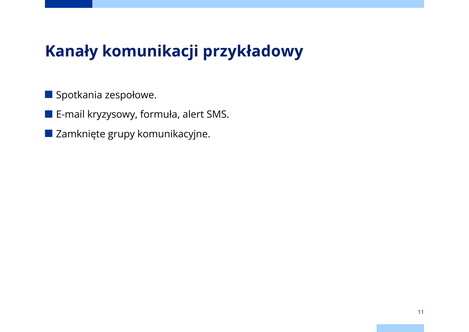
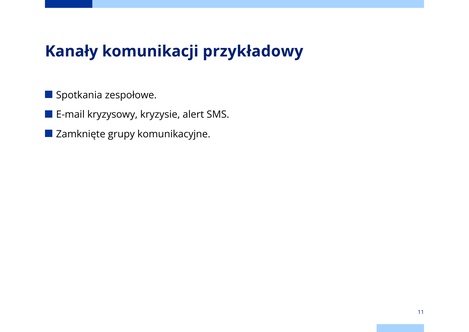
formuła: formuła -> kryzysie
